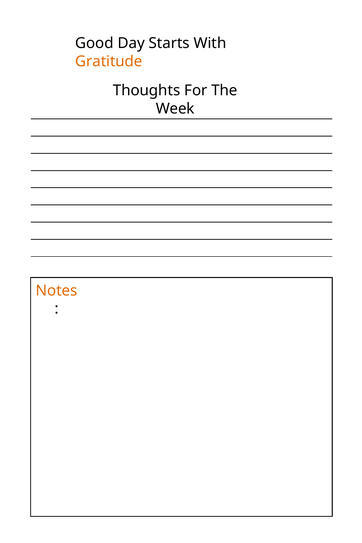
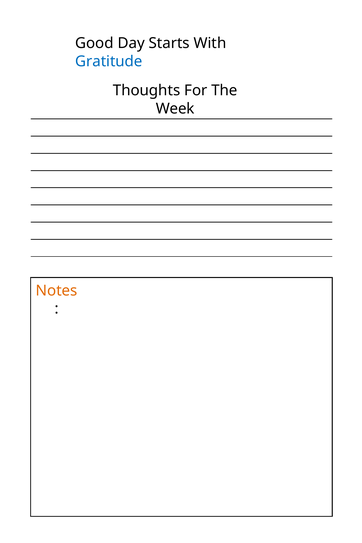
Gratitude colour: orange -> blue
